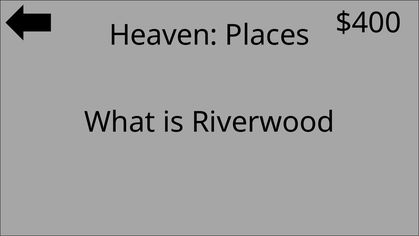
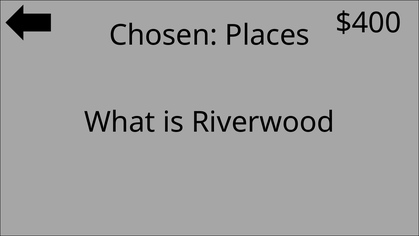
Heaven: Heaven -> Chosen
